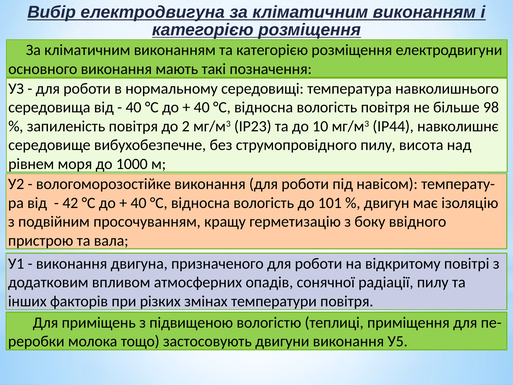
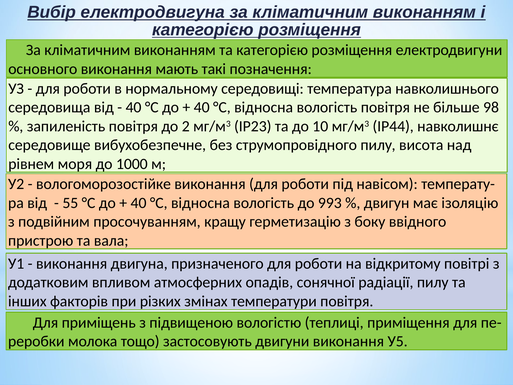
42: 42 -> 55
101: 101 -> 993
